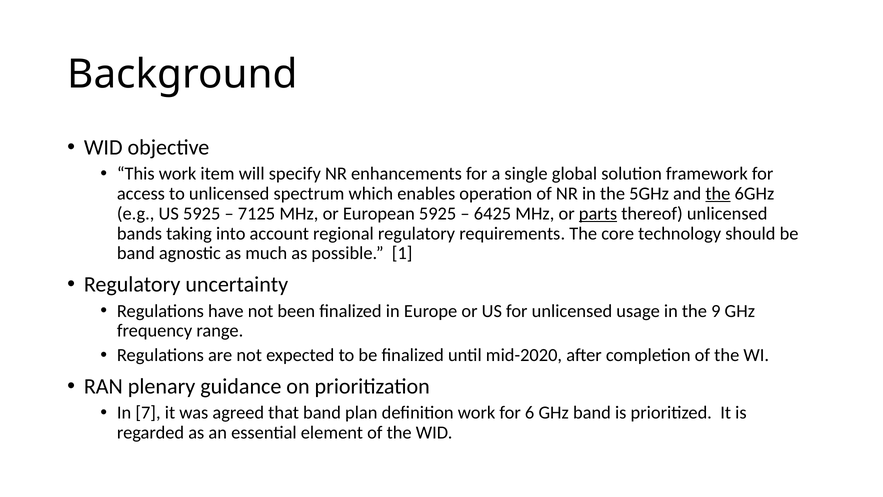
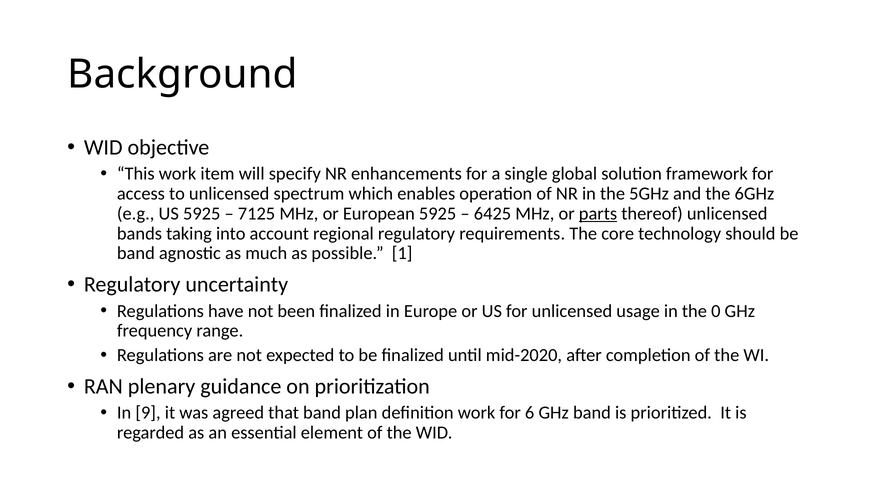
the at (718, 194) underline: present -> none
9: 9 -> 0
7: 7 -> 9
